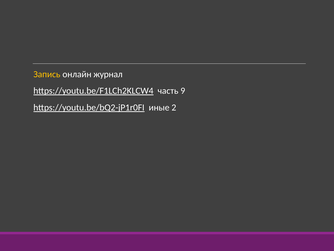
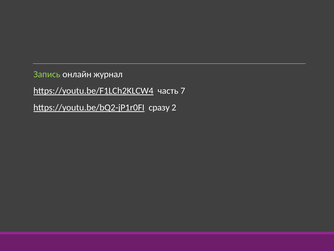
Запись colour: yellow -> light green
9: 9 -> 7
иные: иные -> сразу
